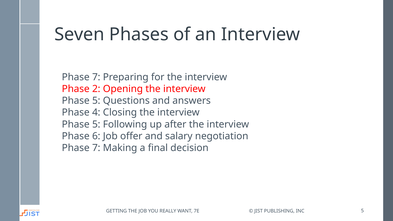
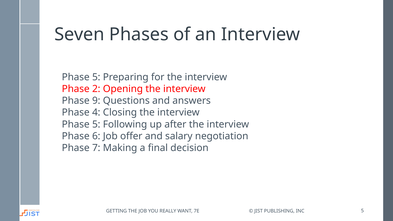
7 at (96, 77): 7 -> 5
5 at (96, 101): 5 -> 9
